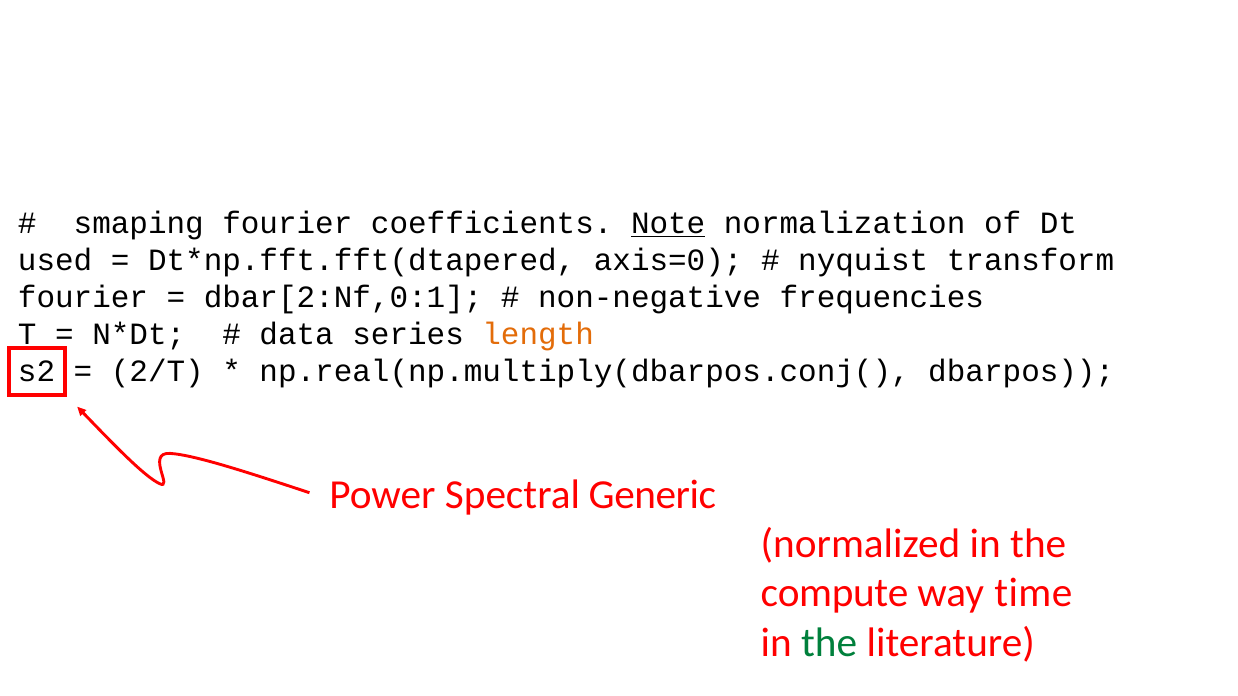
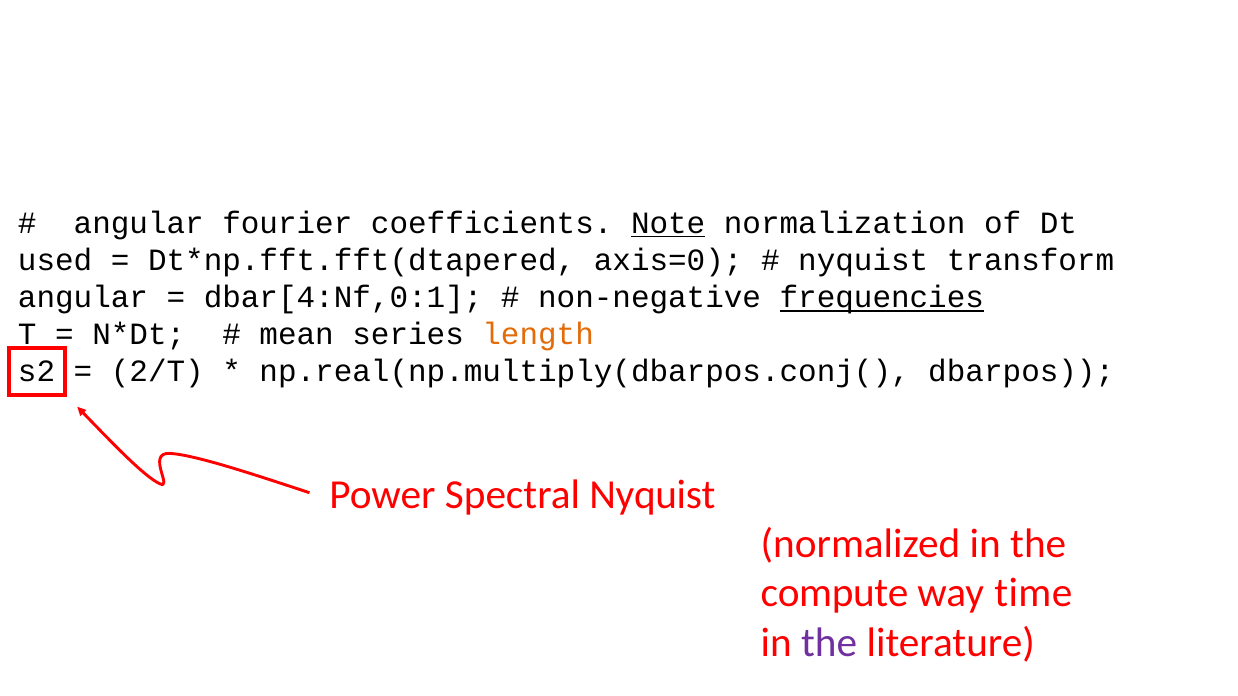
smaping at (139, 223): smaping -> angular
fourier at (83, 298): fourier -> angular
dbar[2:Nf,0:1: dbar[2:Nf,0:1 -> dbar[4:Nf,0:1
frequencies underline: none -> present
data: data -> mean
Spectral Generic: Generic -> Nyquist
the at (829, 643) colour: green -> purple
